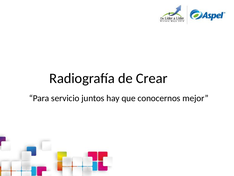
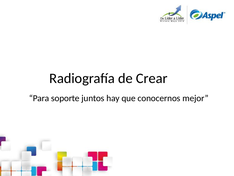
servicio: servicio -> soporte
